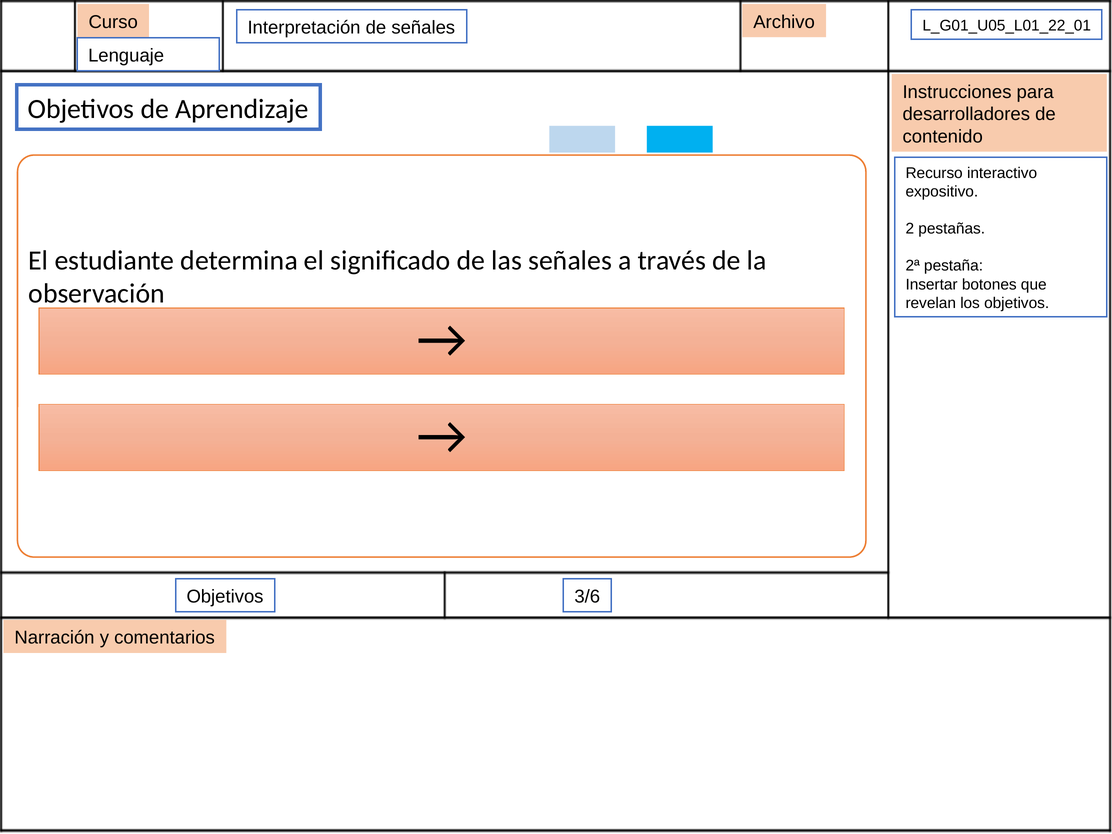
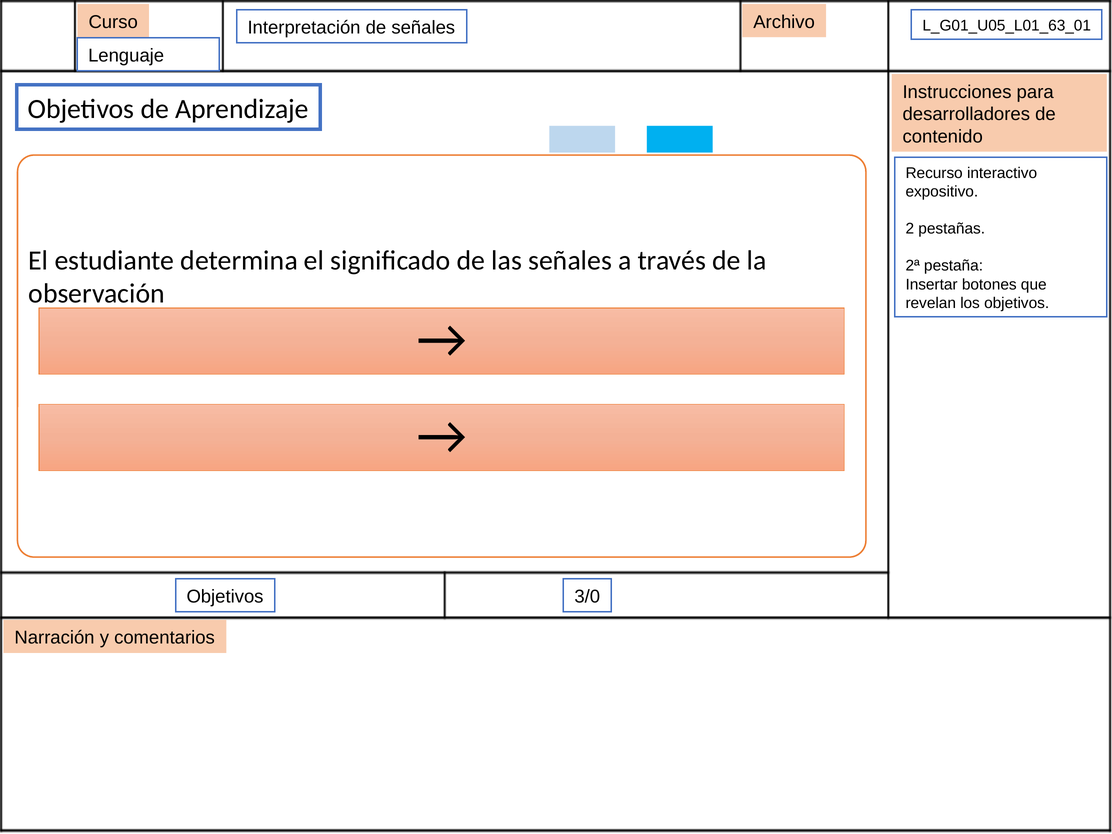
L_G01_U05_L01_22_01: L_G01_U05_L01_22_01 -> L_G01_U05_L01_63_01
3/6: 3/6 -> 3/0
